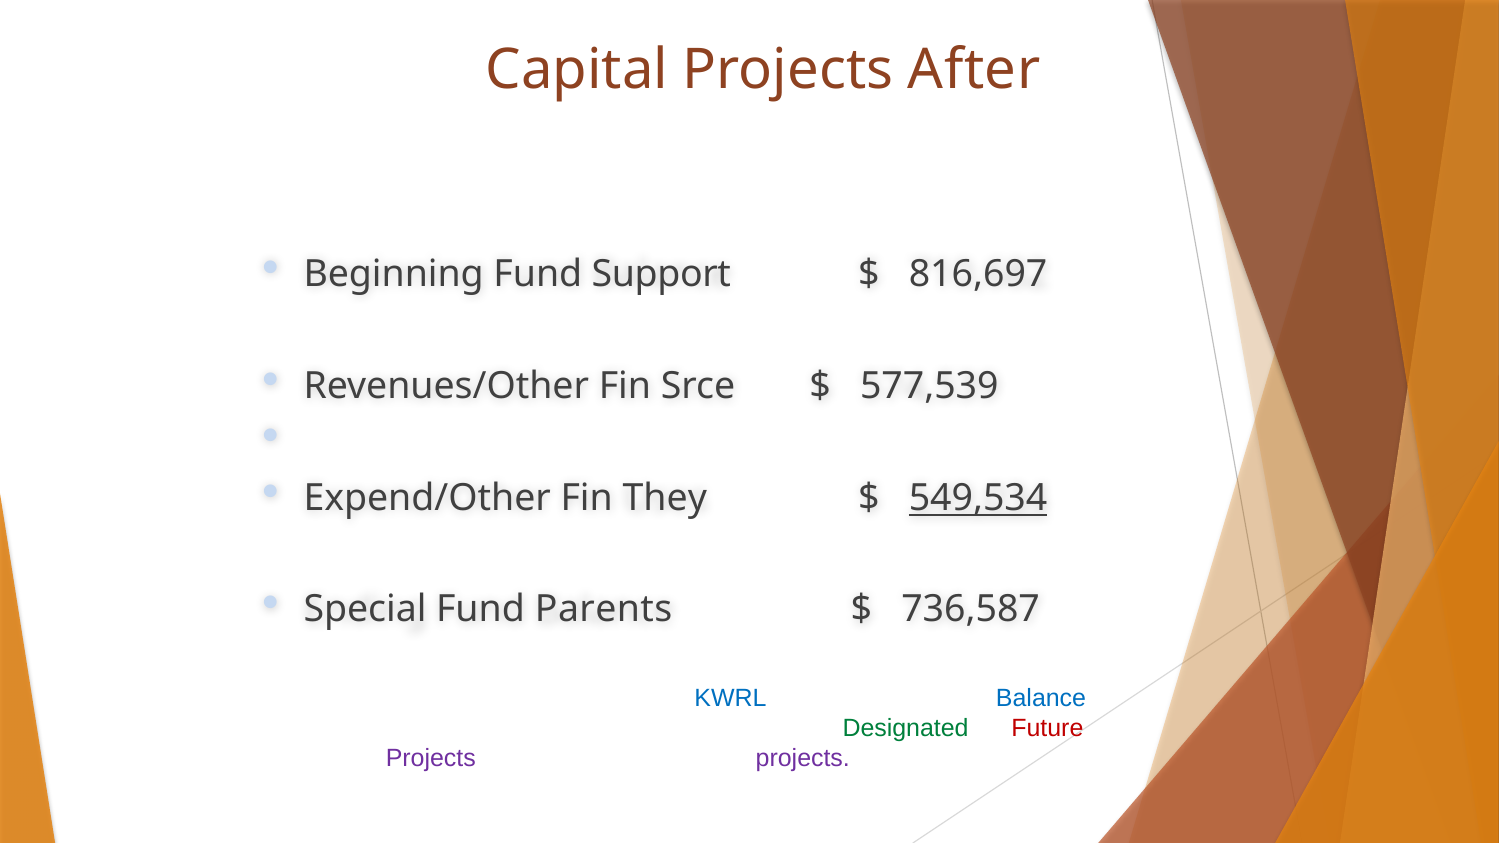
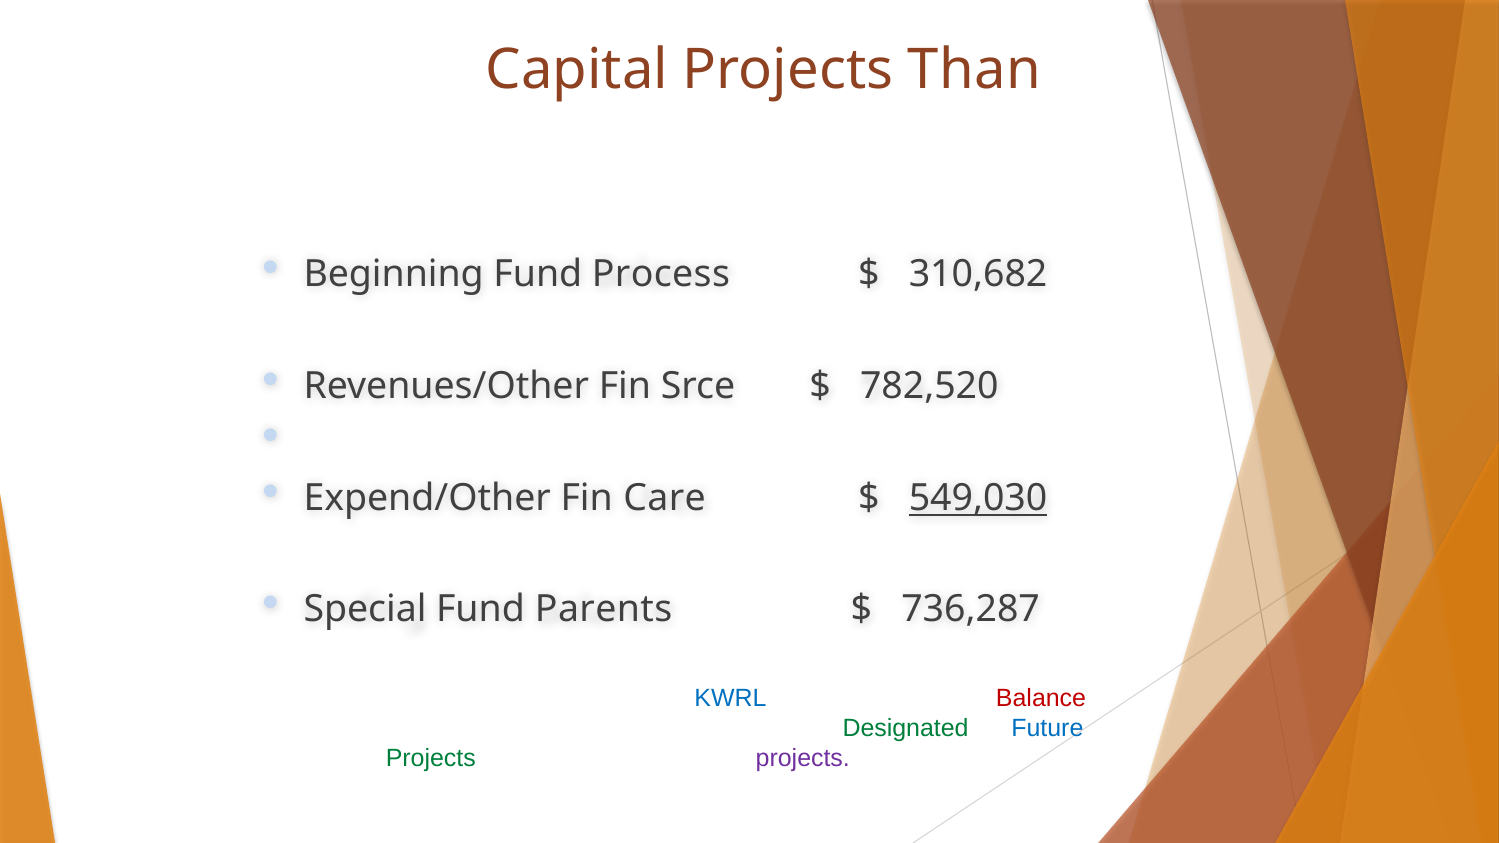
After: After -> Than
Support: Support -> Process
816,697: 816,697 -> 310,682
577,539: 577,539 -> 782,520
They: They -> Care
549,534: 549,534 -> 549,030
736,587: 736,587 -> 736,287
Balance colour: blue -> red
Future colour: red -> blue
Projects at (431, 759) colour: purple -> green
